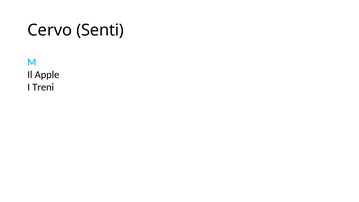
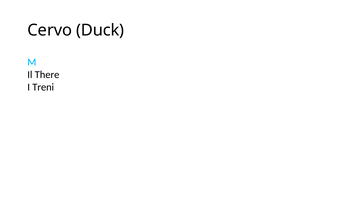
Senti: Senti -> Duck
Apple: Apple -> There
